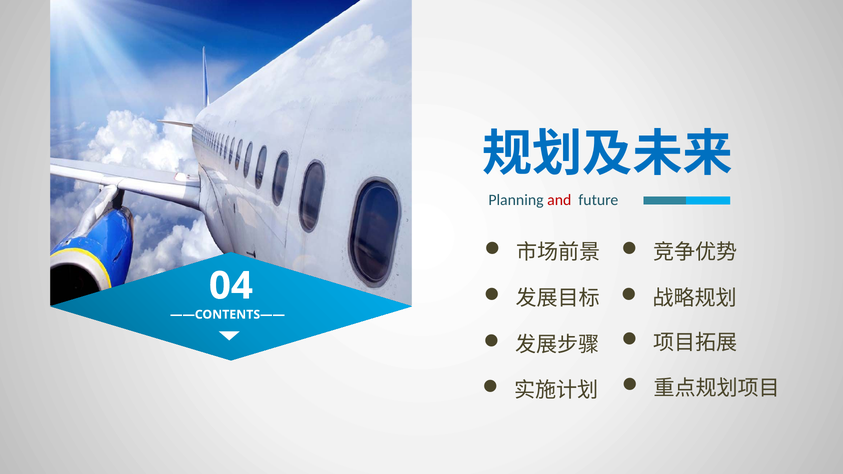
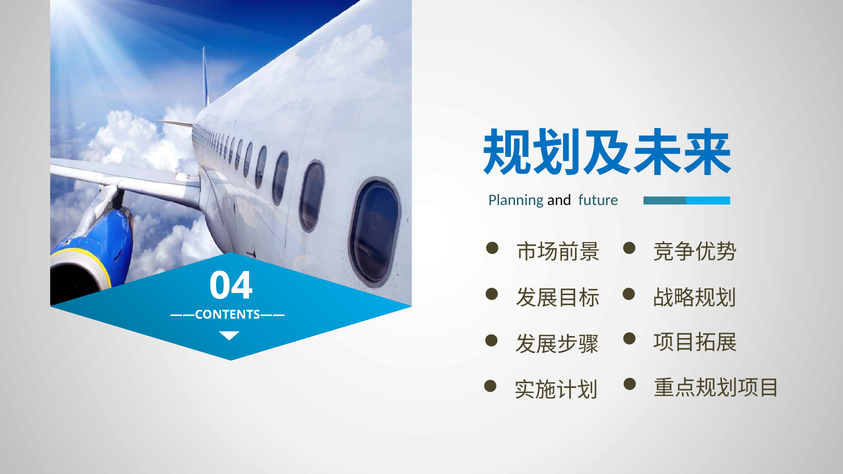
and colour: red -> black
